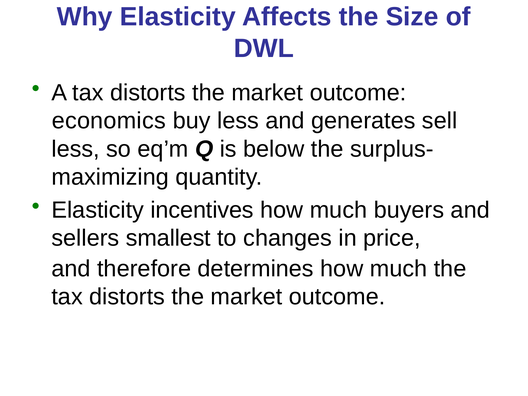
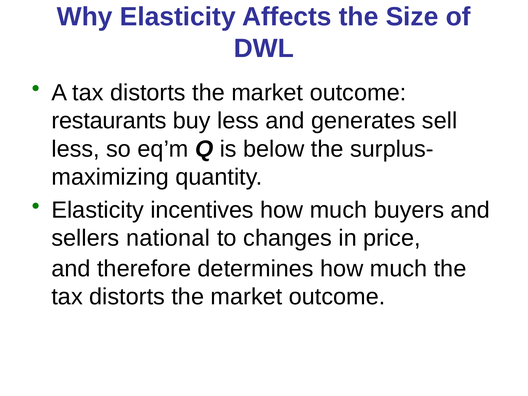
economics: economics -> restaurants
smallest: smallest -> national
